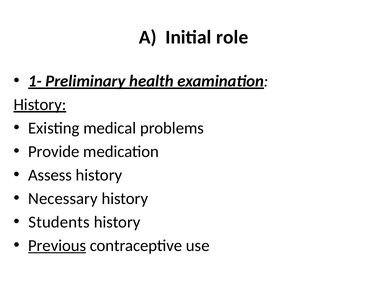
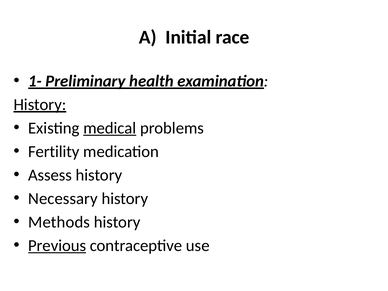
role: role -> race
medical underline: none -> present
Provide: Provide -> Fertility
Students: Students -> Methods
